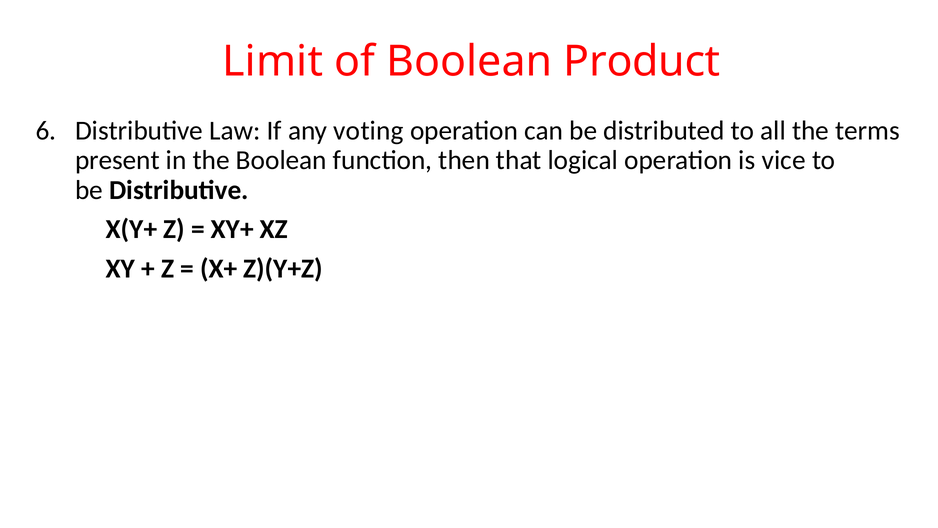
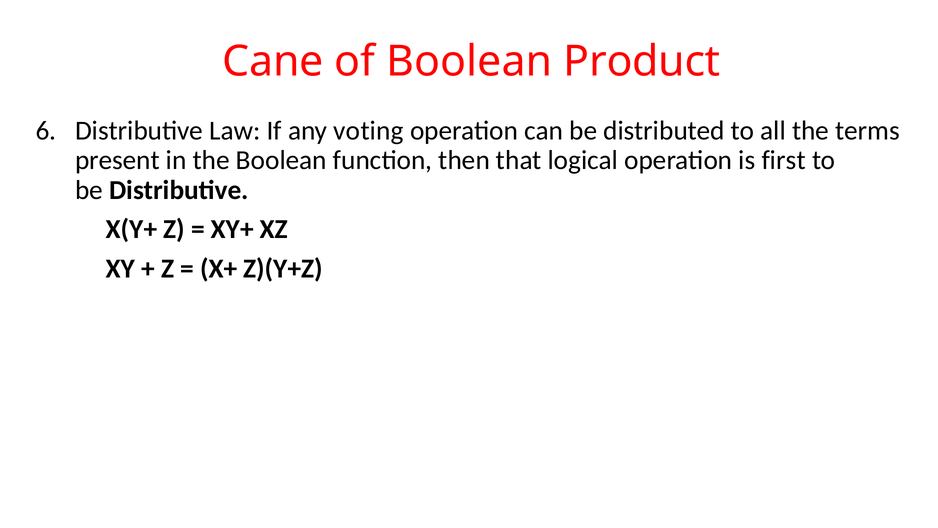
Limit: Limit -> Cane
vice: vice -> first
